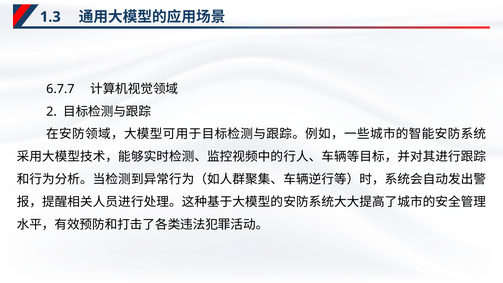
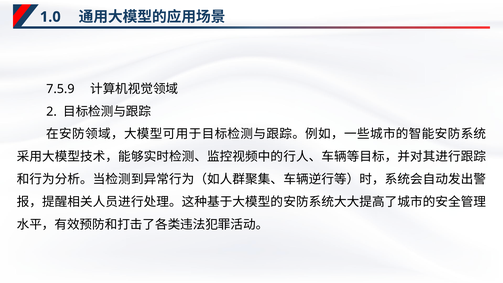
1.3: 1.3 -> 1.0
6.7.7: 6.7.7 -> 7.5.9
